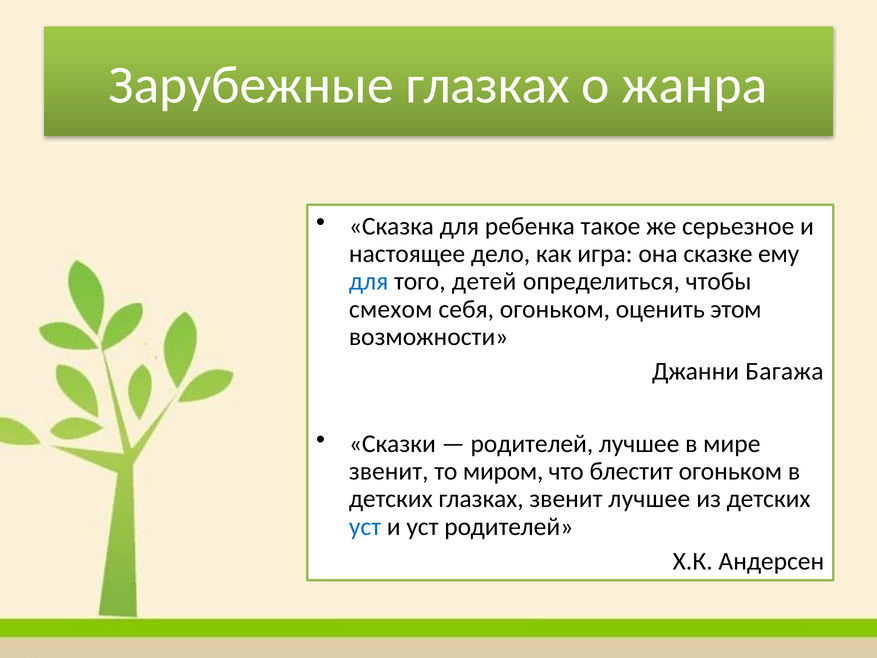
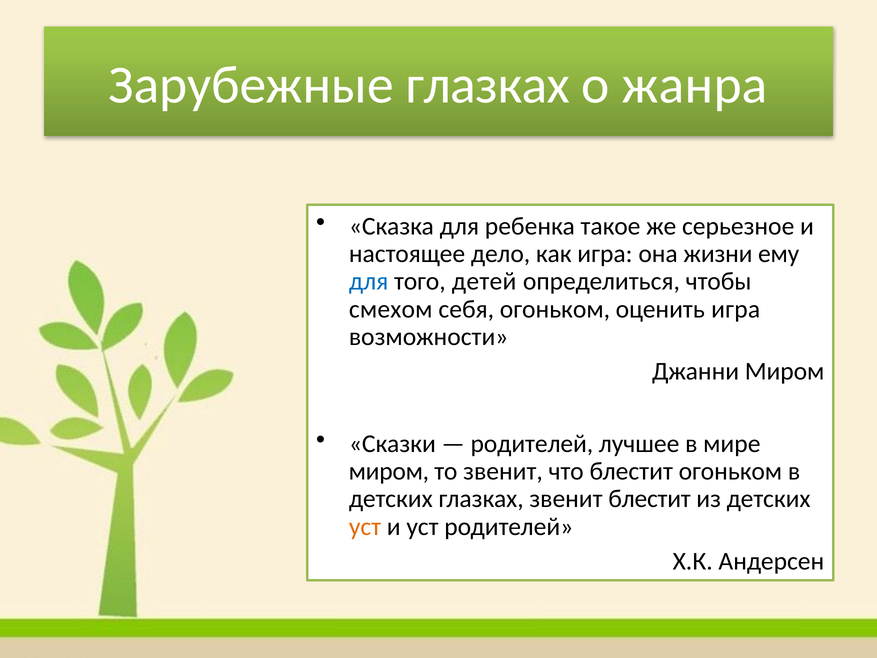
сказке: сказке -> жизни
оценить этом: этом -> игра
Джанни Багажа: Багажа -> Миром
звенит at (389, 471): звенит -> миром
то миром: миром -> звенит
звенит лучшее: лучшее -> блестит
уст at (365, 526) colour: blue -> orange
